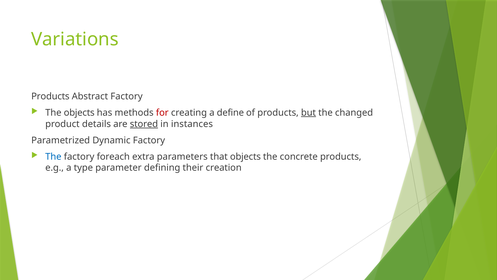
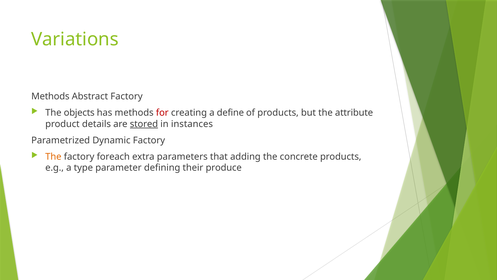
Products at (50, 96): Products -> Methods
but underline: present -> none
changed: changed -> attribute
The at (53, 156) colour: blue -> orange
that objects: objects -> adding
creation: creation -> produce
